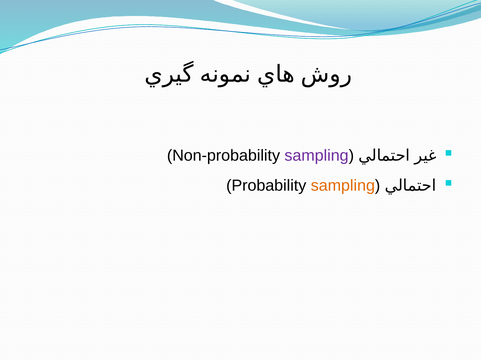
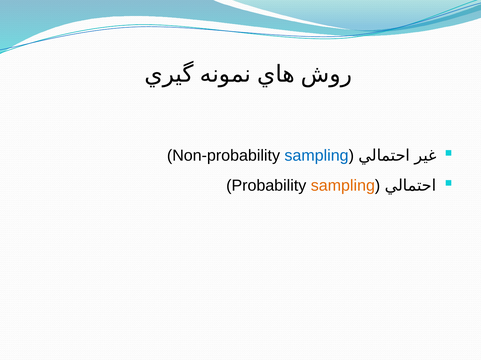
sampling at (317, 156) colour: purple -> blue
